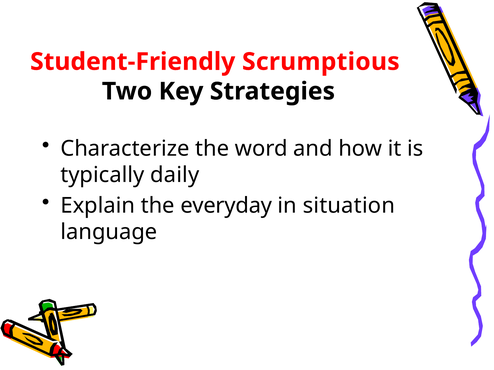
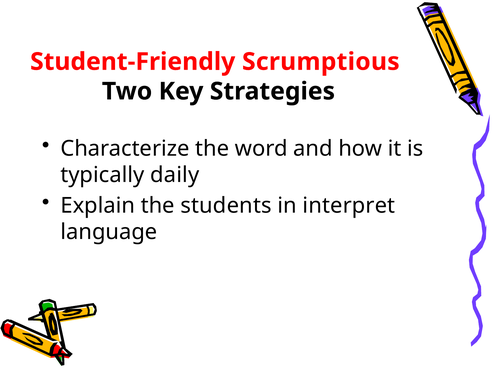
everyday: everyday -> students
situation: situation -> interpret
